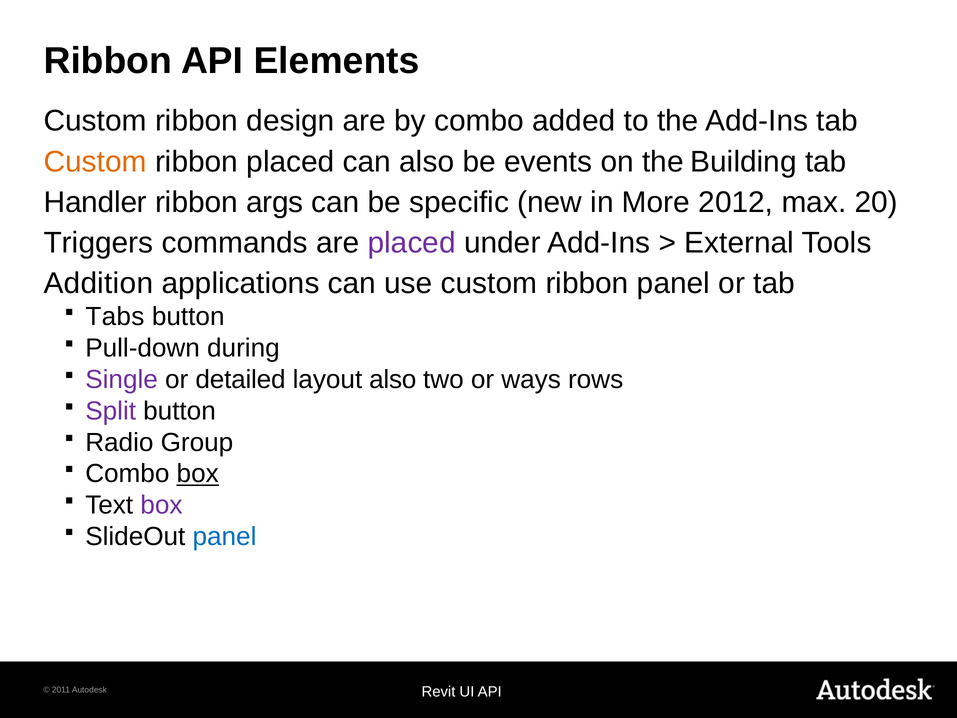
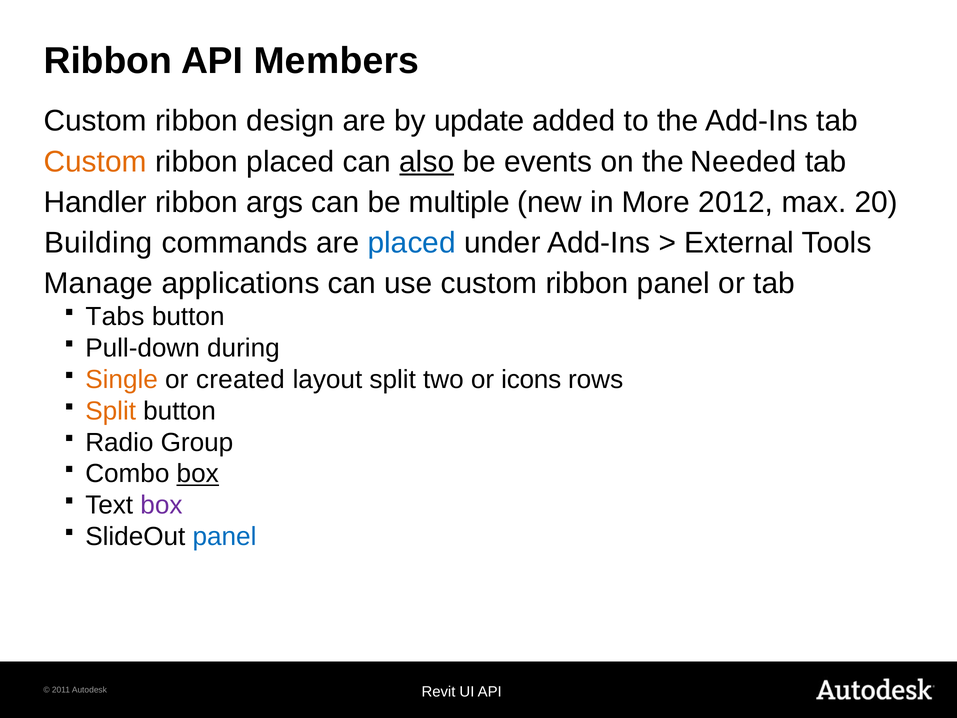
Elements: Elements -> Members
by combo: combo -> update
also at (427, 162) underline: none -> present
Building: Building -> Needed
specific: specific -> multiple
Triggers: Triggers -> Building
placed at (412, 243) colour: purple -> blue
Addition: Addition -> Manage
Single colour: purple -> orange
detailed: detailed -> created
layout also: also -> split
ways: ways -> icons
Split at (111, 411) colour: purple -> orange
